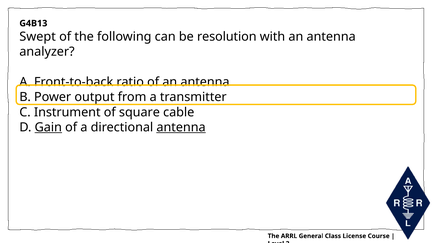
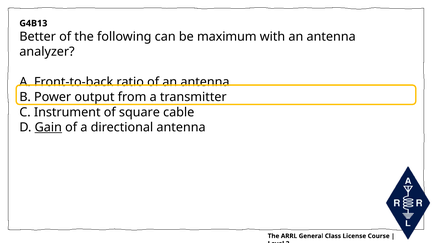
Swept: Swept -> Better
resolution: resolution -> maximum
antenna at (181, 127) underline: present -> none
